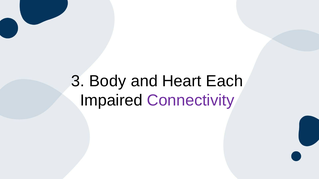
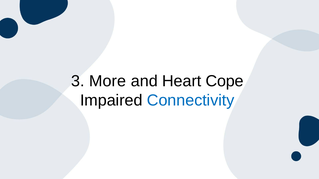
Body: Body -> More
Each: Each -> Cope
Connectivity colour: purple -> blue
